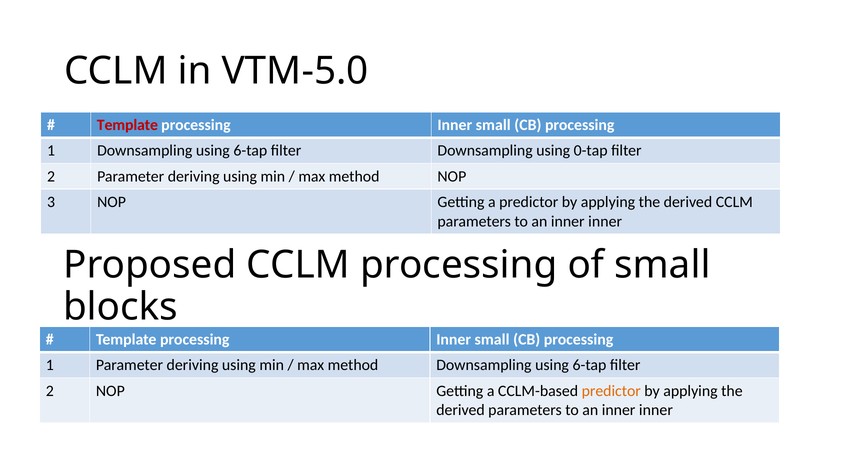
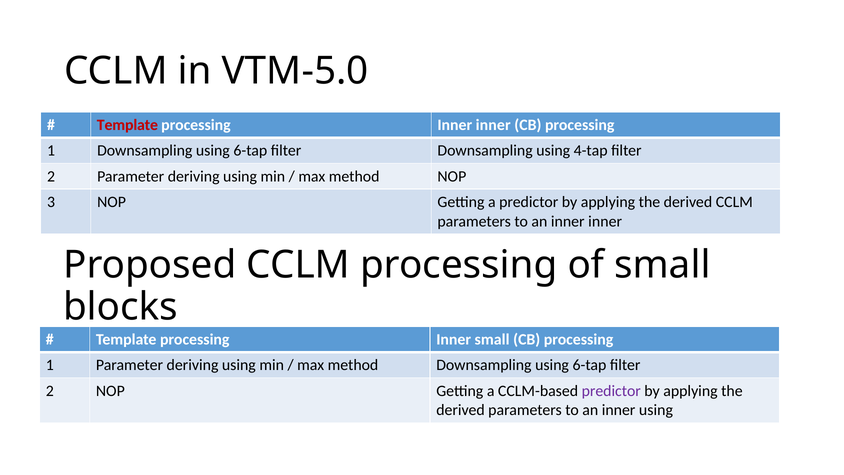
small at (493, 125): small -> inner
0-tap: 0-tap -> 4-tap
predictor at (611, 391) colour: orange -> purple
inner at (656, 410): inner -> using
